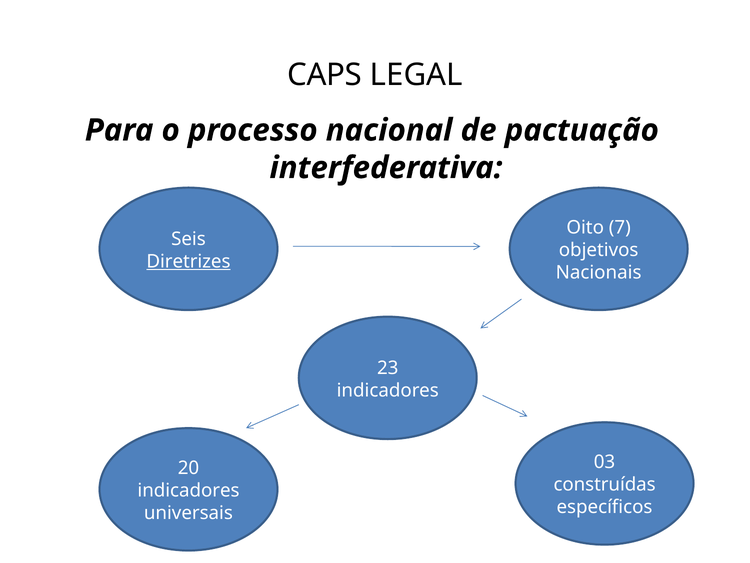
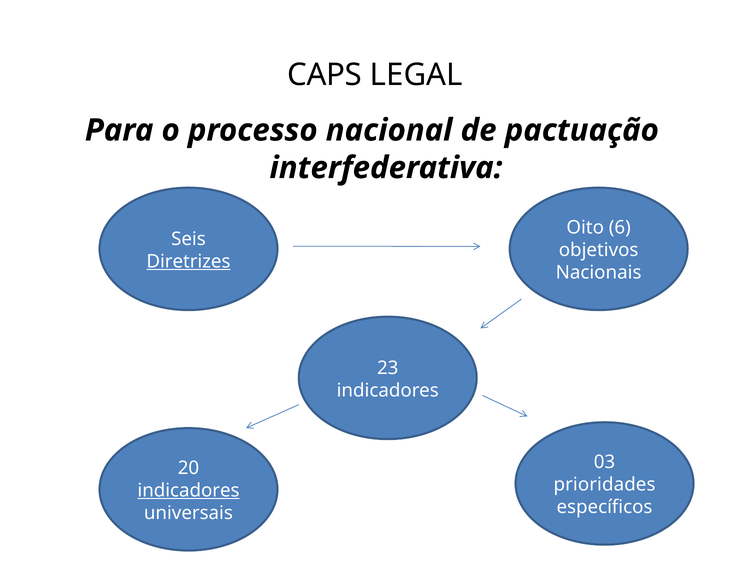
7: 7 -> 6
construídas: construídas -> prioridades
indicadores at (189, 490) underline: none -> present
